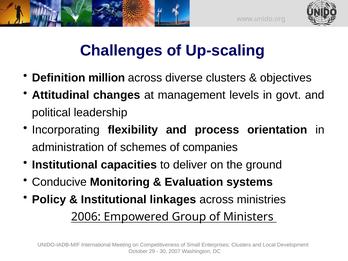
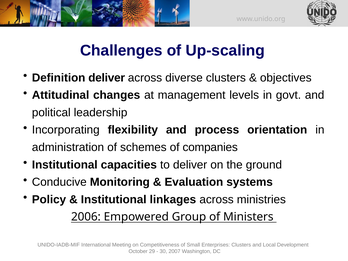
Definition million: million -> deliver
